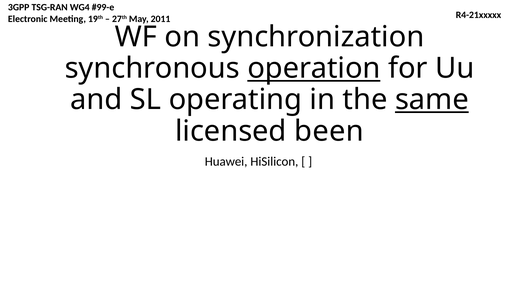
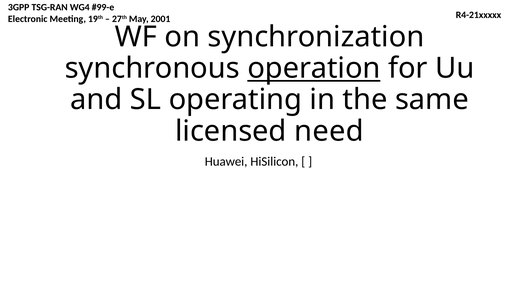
2011: 2011 -> 2001
same underline: present -> none
been: been -> need
